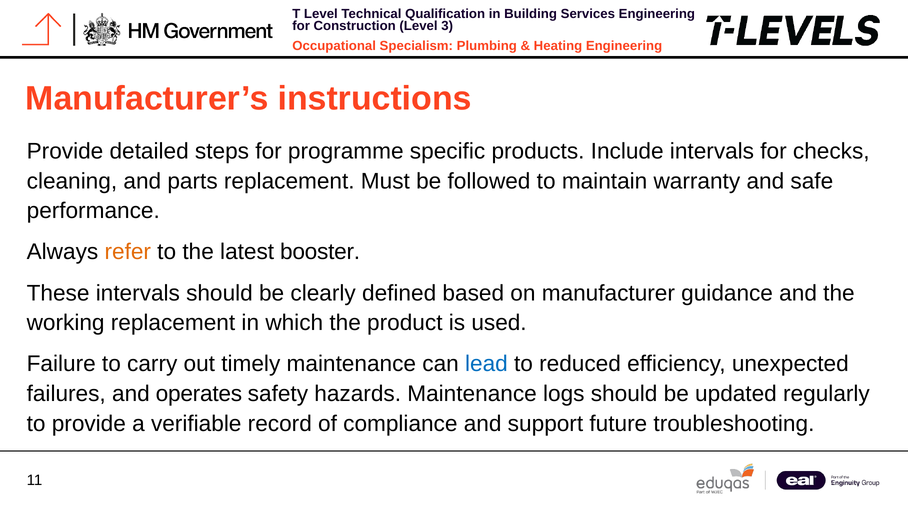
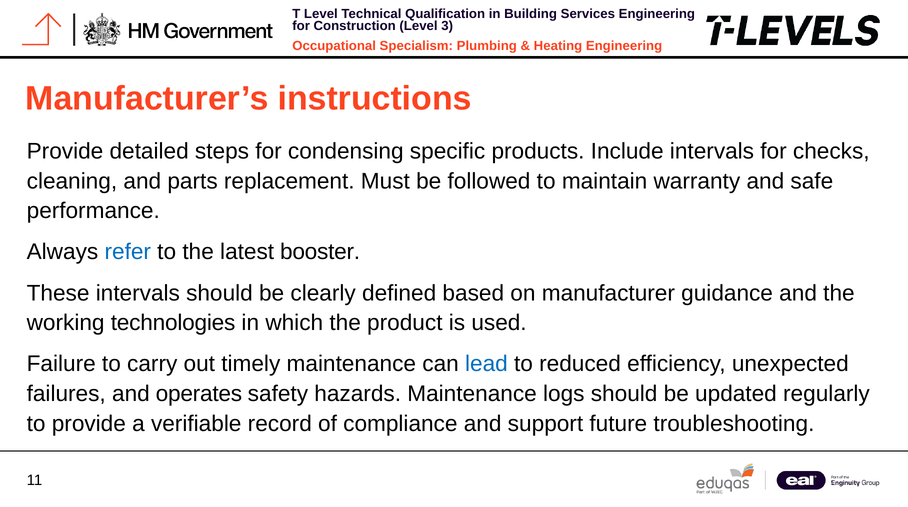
programme: programme -> condensing
refer colour: orange -> blue
working replacement: replacement -> technologies
